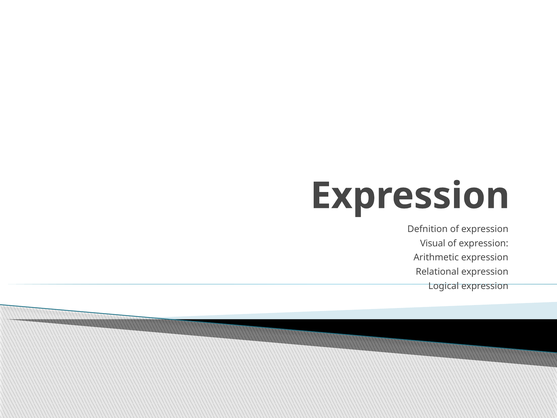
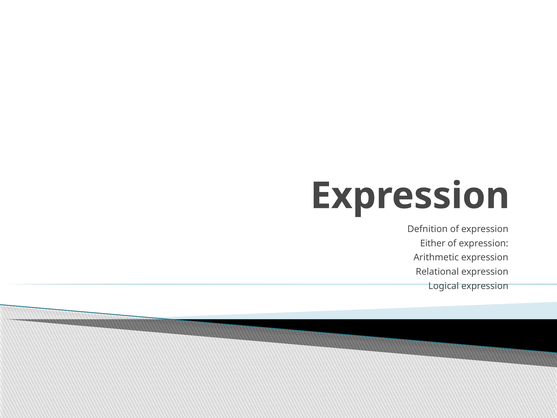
Visual: Visual -> Either
